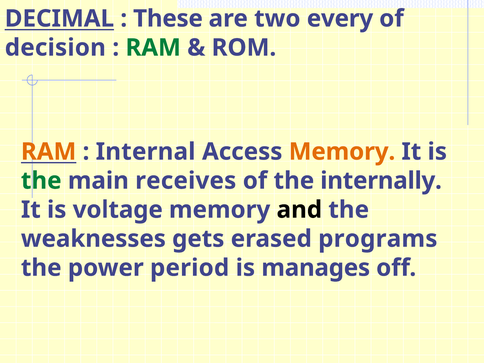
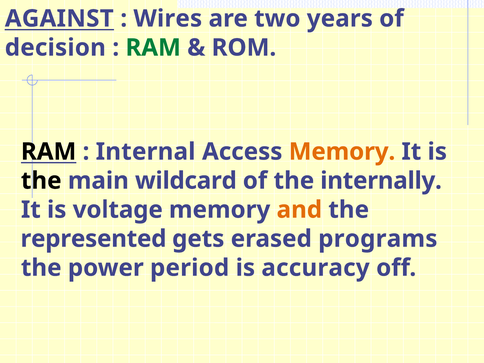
DECIMAL: DECIMAL -> AGAINST
These: These -> Wires
every: every -> years
RAM at (49, 152) colour: orange -> black
the at (41, 181) colour: green -> black
receives: receives -> wildcard
and colour: black -> orange
weaknesses: weaknesses -> represented
manages: manages -> accuracy
